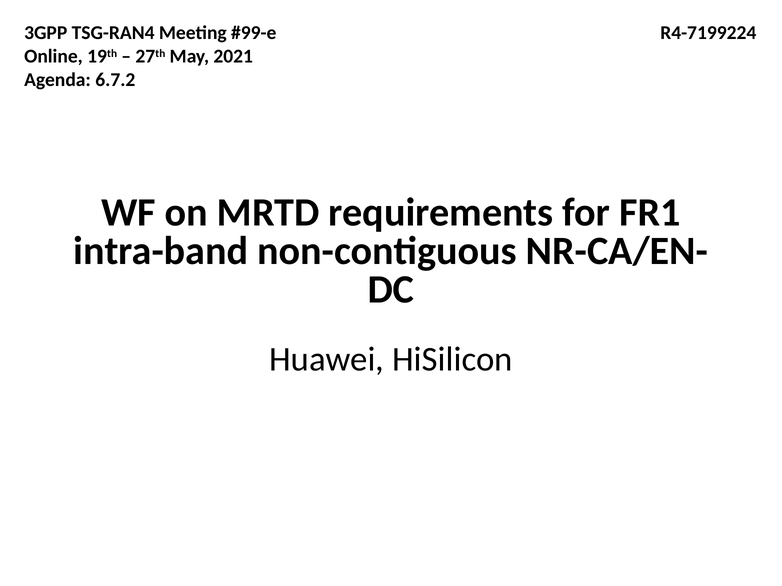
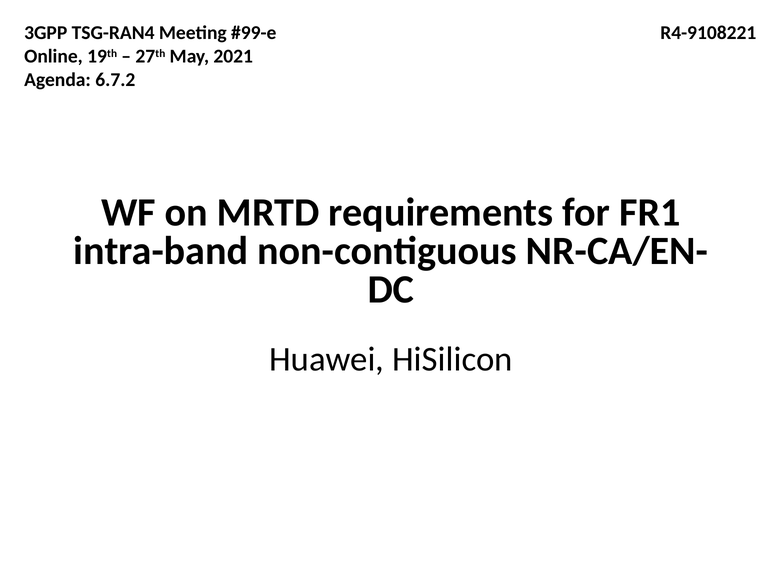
R4-7199224: R4-7199224 -> R4-9108221
